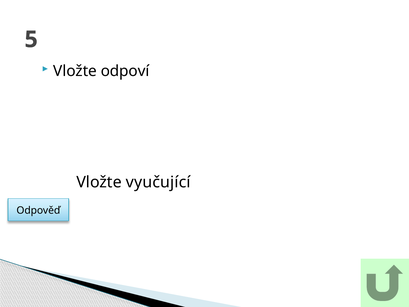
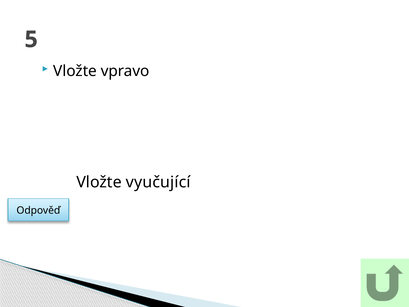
odpoví: odpoví -> vpravo
